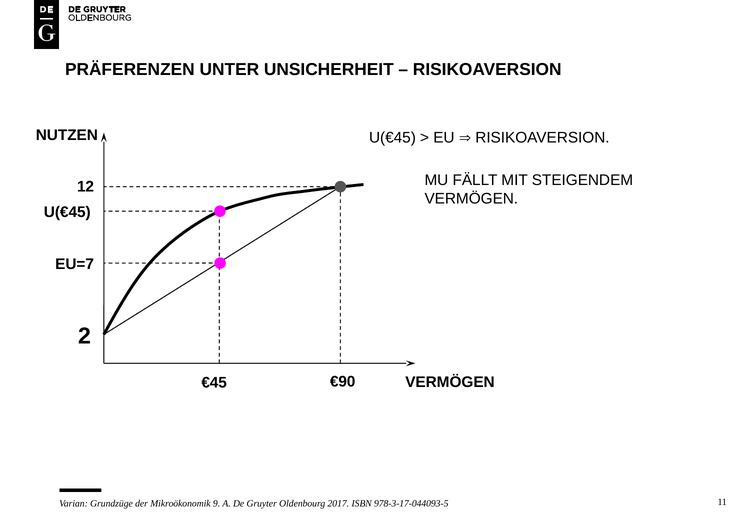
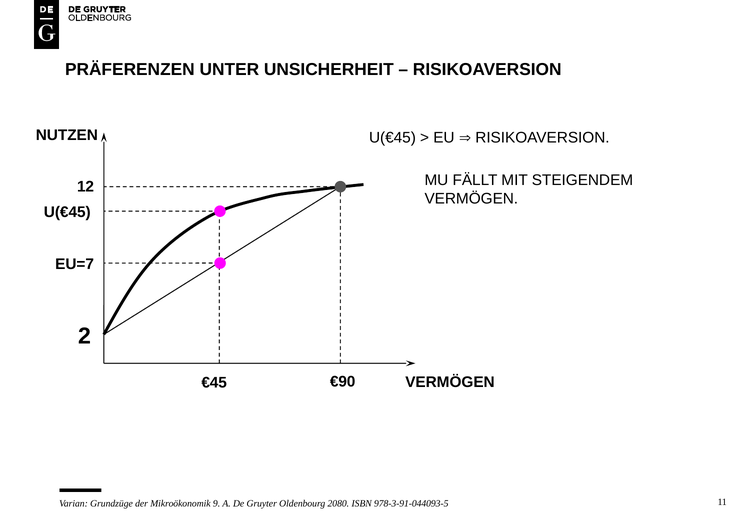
2017: 2017 -> 2080
978-3-17-044093-5: 978-3-17-044093-5 -> 978-3-91-044093-5
